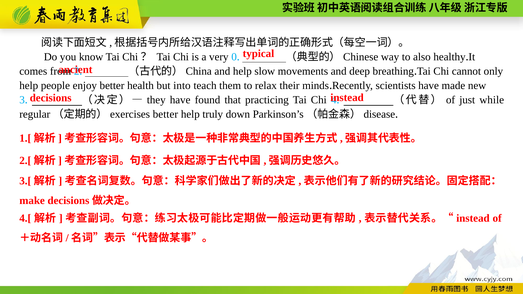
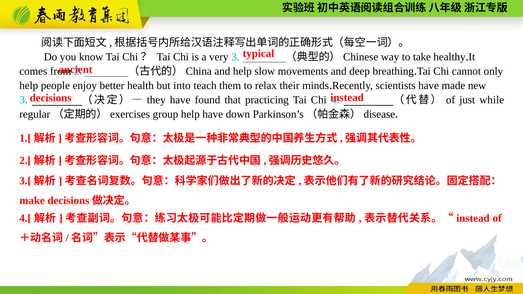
very 0: 0 -> 3
also: also -> take
better at (165, 114): better -> group
help truly: truly -> have
